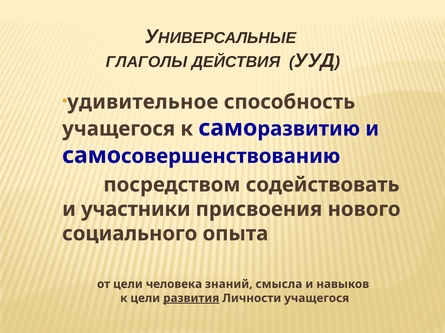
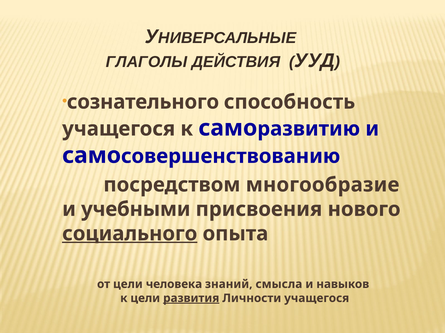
удивительное: удивительное -> сознательного
содействовать: содействовать -> многообразие
участники: участники -> учебными
социального underline: none -> present
